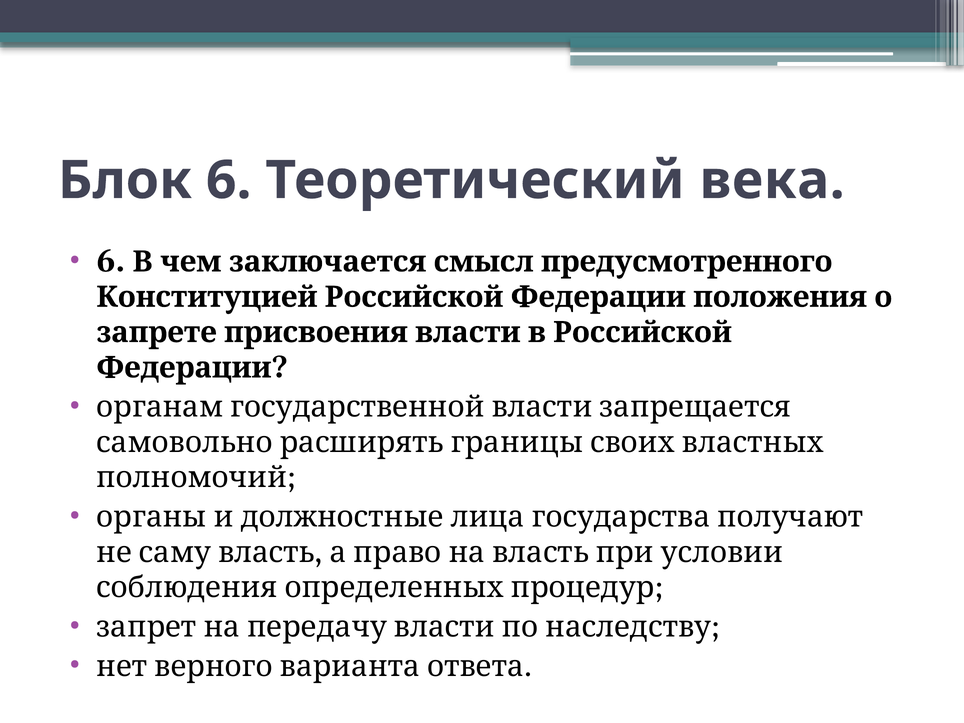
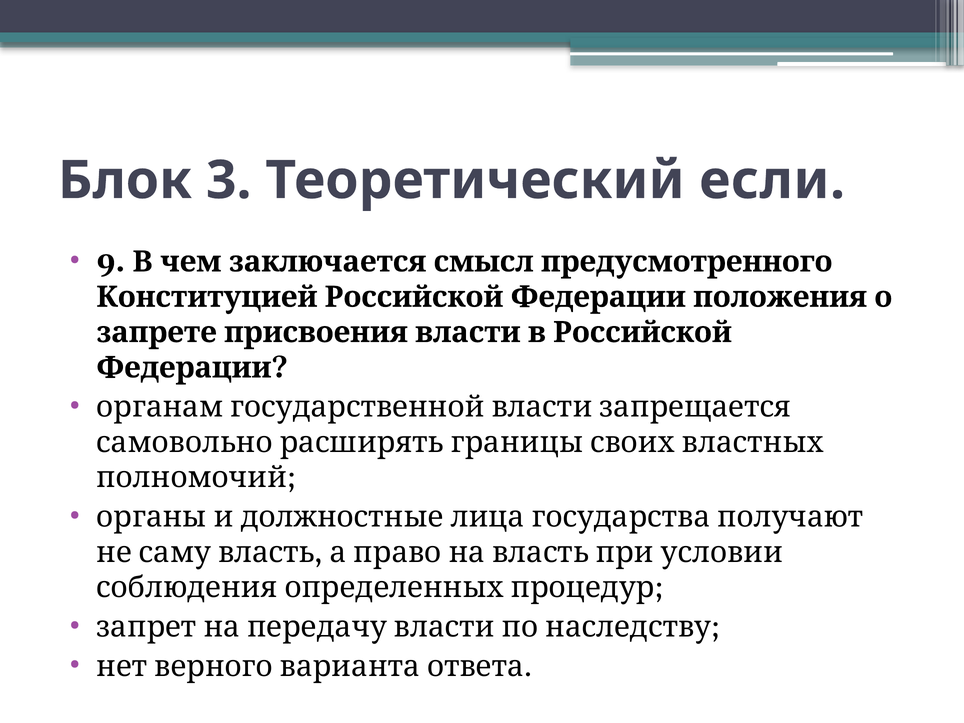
Блок 6: 6 -> 3
века: века -> если
6 at (111, 262): 6 -> 9
